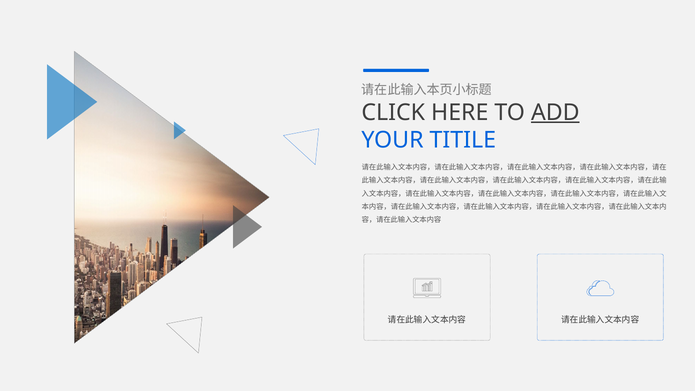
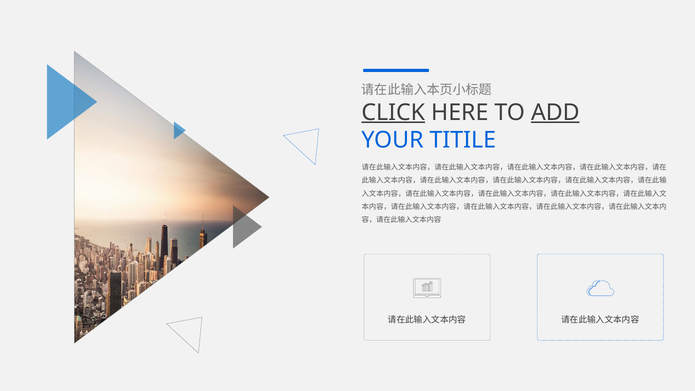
CLICK underline: none -> present
